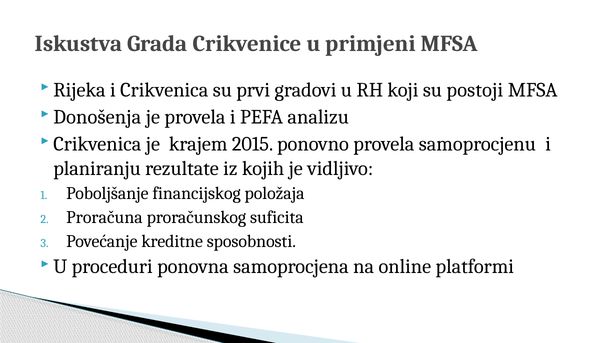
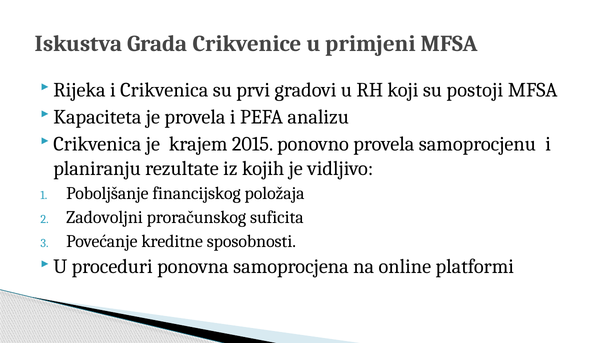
Donošenja: Donošenja -> Kapaciteta
Proračuna: Proračuna -> Zadovoljni
